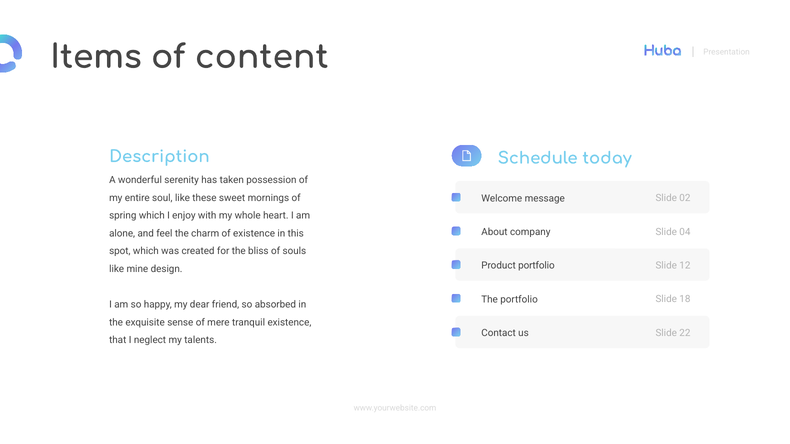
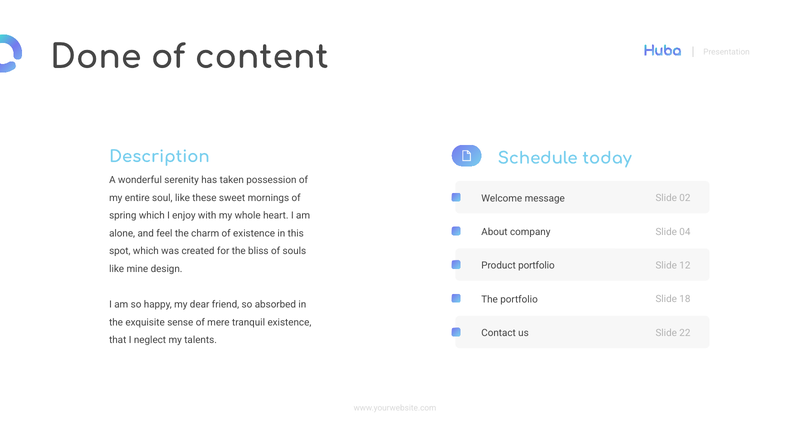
Items: Items -> Done
